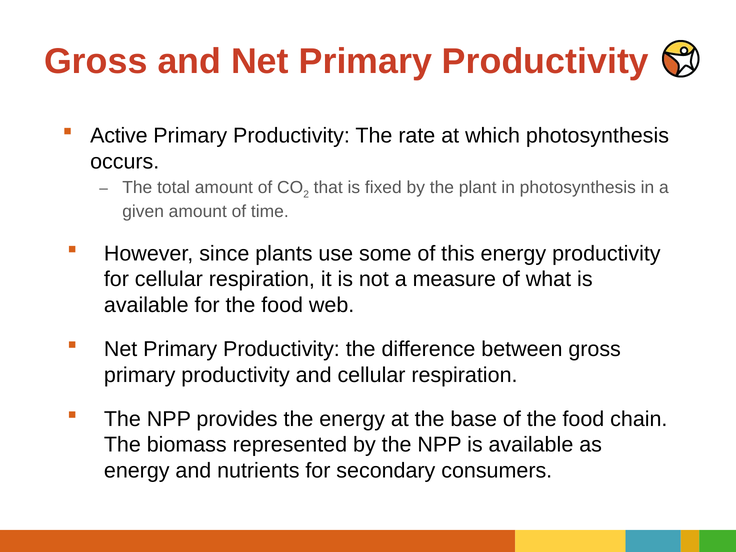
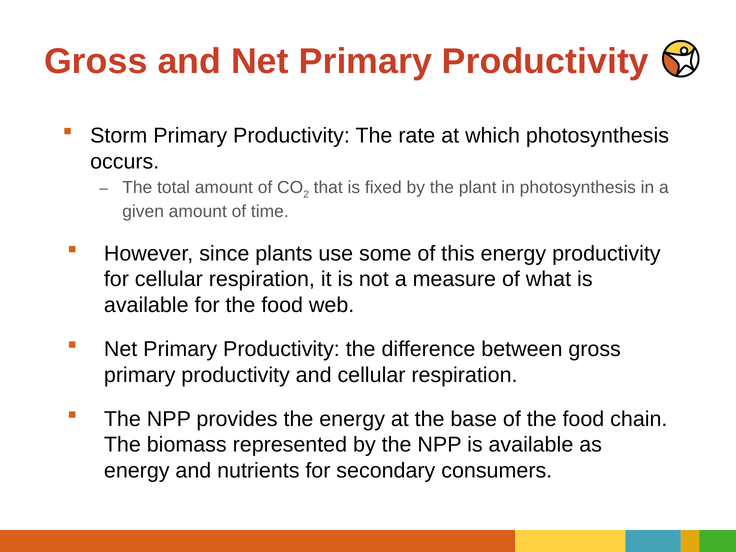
Active: Active -> Storm
